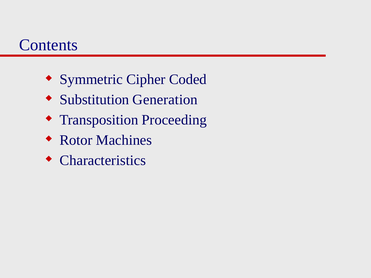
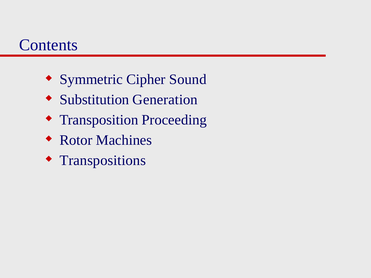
Coded: Coded -> Sound
Characteristics: Characteristics -> Transpositions
